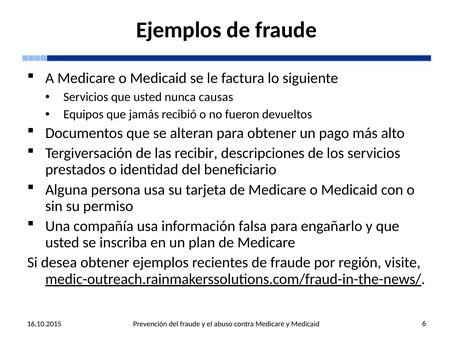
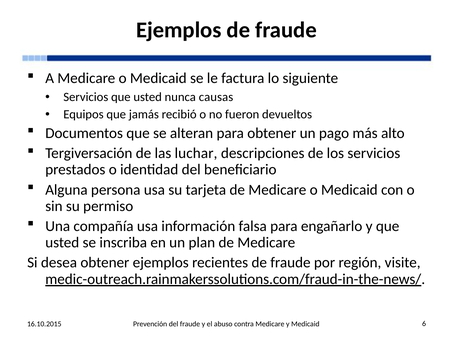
recibir: recibir -> luchar
